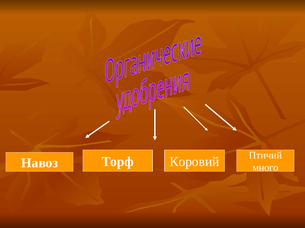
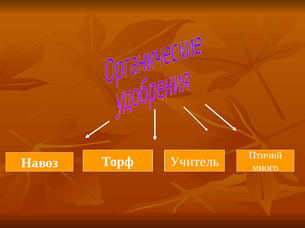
Коровий: Коровий -> Учитель
